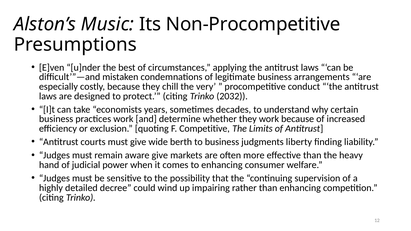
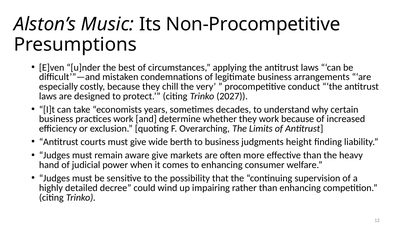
2032: 2032 -> 2027
Competitive: Competitive -> Overarching
liberty: liberty -> height
